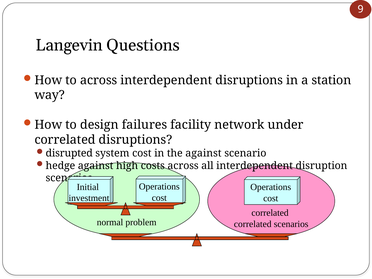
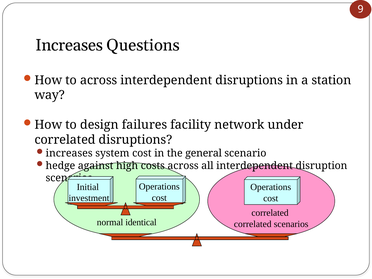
Langevin at (69, 45): Langevin -> Increases
disrupted at (69, 153): disrupted -> increases
the against: against -> general
problem: problem -> identical
